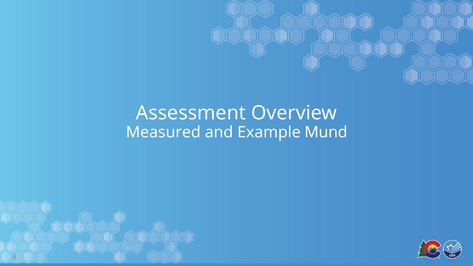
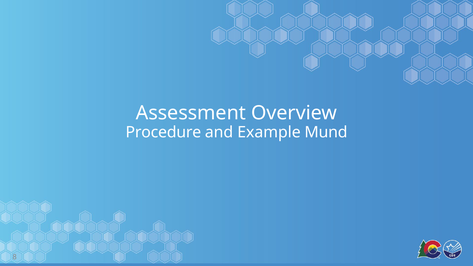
Measured: Measured -> Procedure
